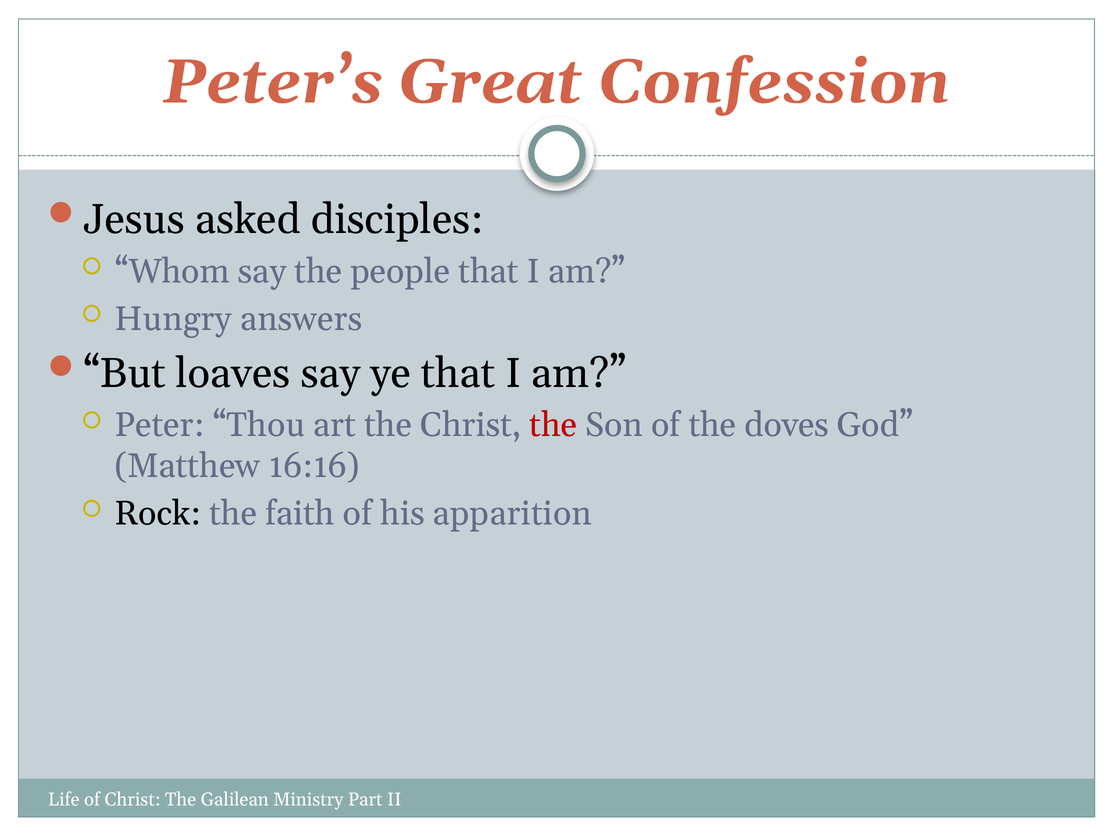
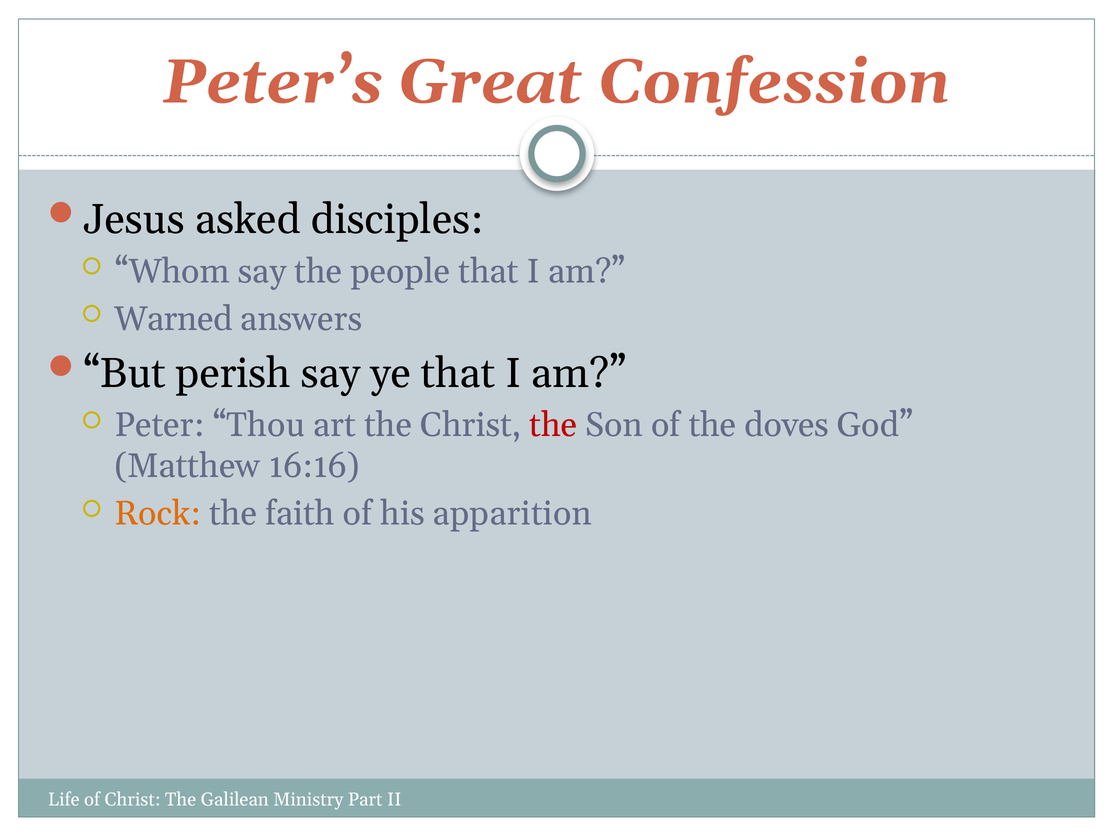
Hungry: Hungry -> Warned
loaves: loaves -> perish
Rock colour: black -> orange
